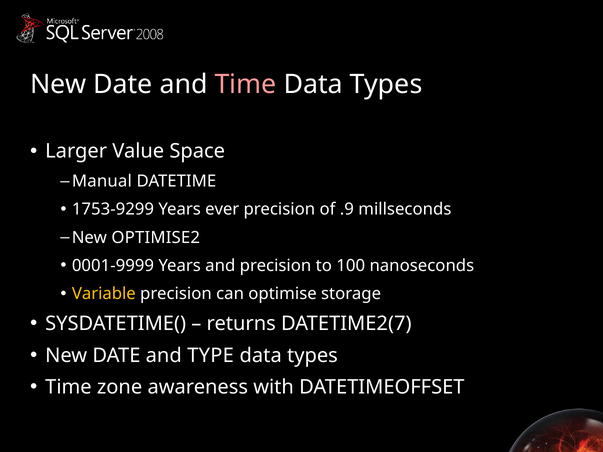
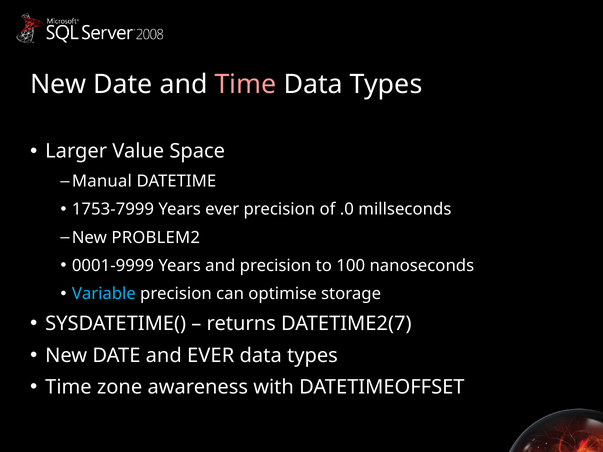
1753-9299: 1753-9299 -> 1753-7999
.9: .9 -> .0
OPTIMISE2: OPTIMISE2 -> PROBLEM2
Variable colour: yellow -> light blue
and TYPE: TYPE -> EVER
